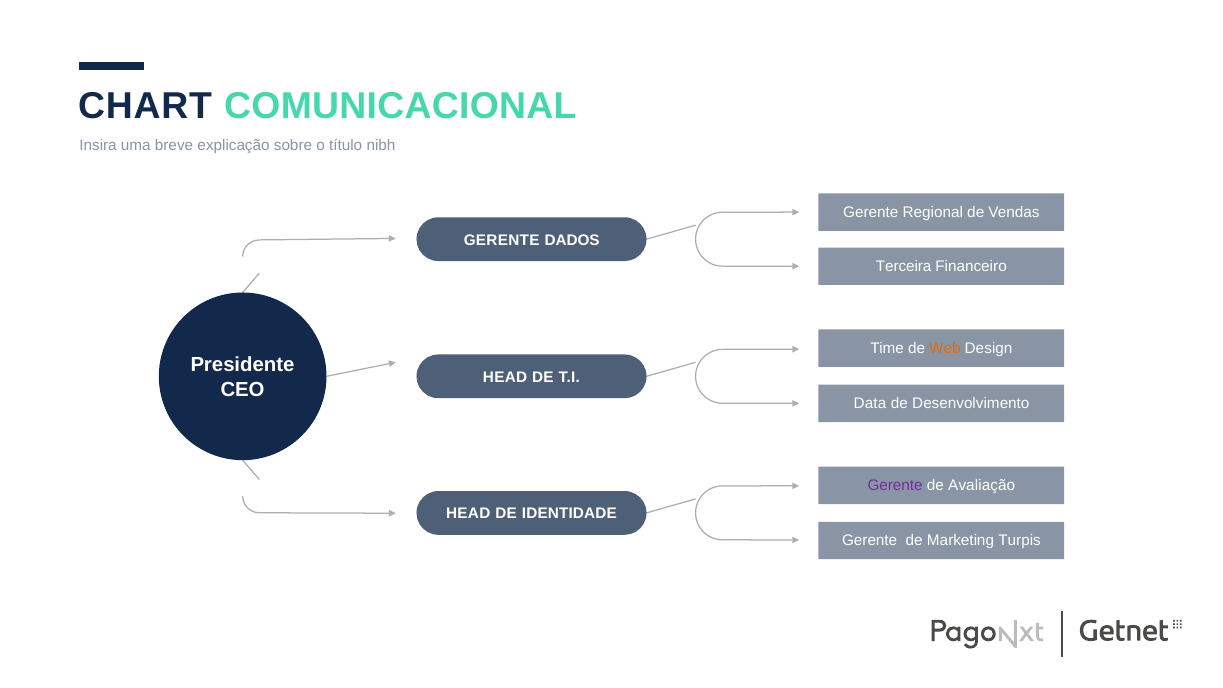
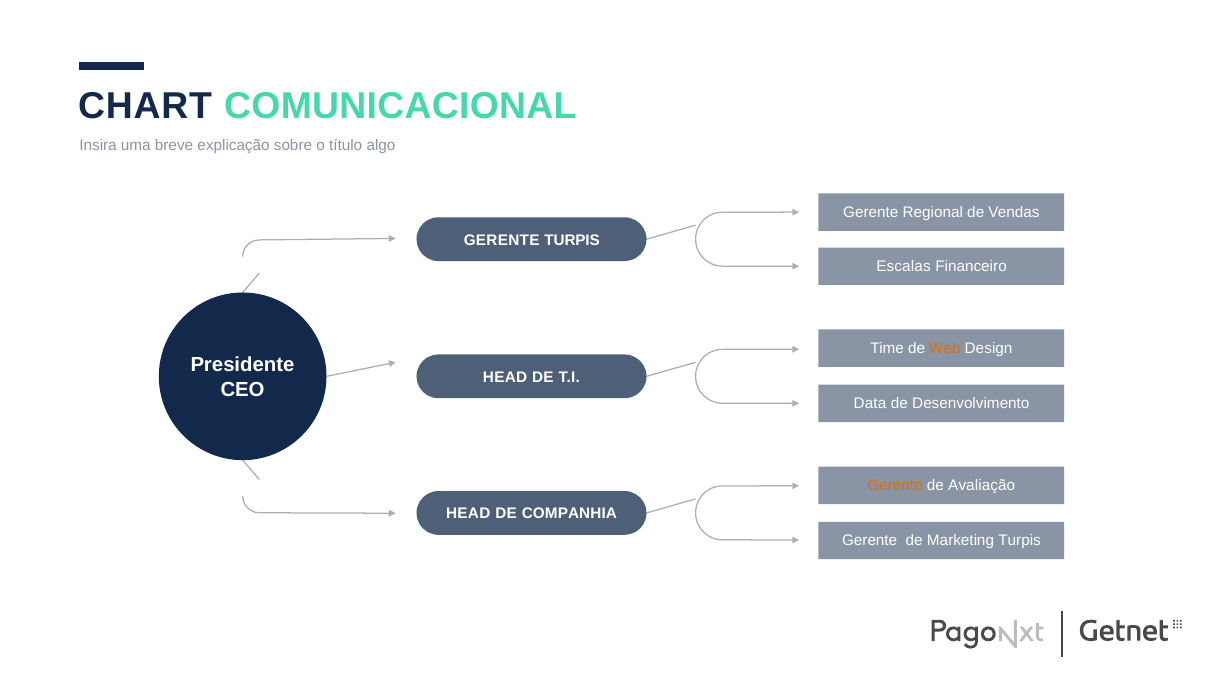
nibh: nibh -> algo
GERENTE DADOS: DADOS -> TURPIS
Terceira: Terceira -> Escalas
Gerente at (895, 485) colour: purple -> orange
IDENTIDADE: IDENTIDADE -> COMPANHIA
